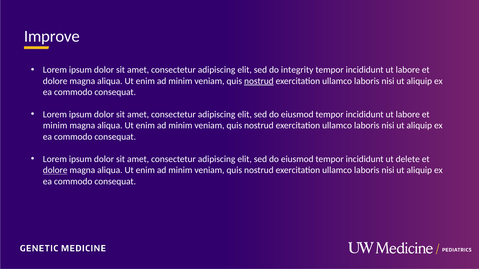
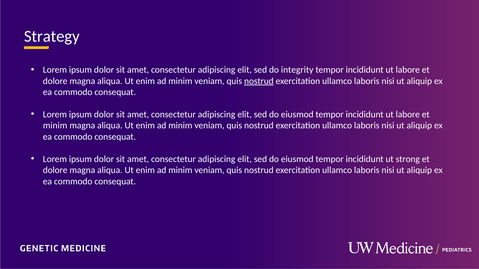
Improve: Improve -> Strategy
delete: delete -> strong
dolore at (55, 170) underline: present -> none
